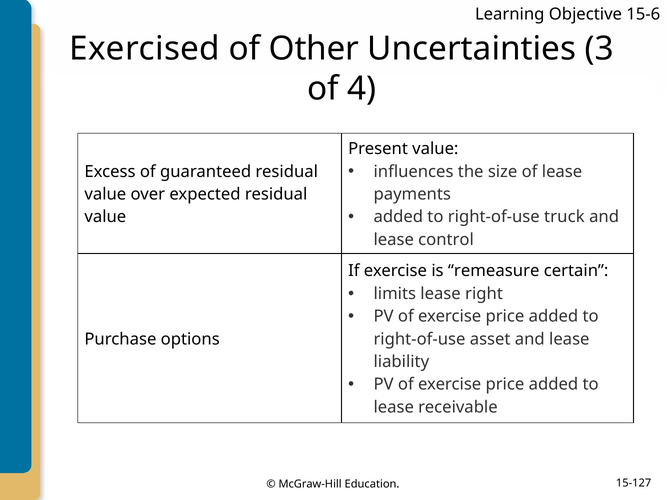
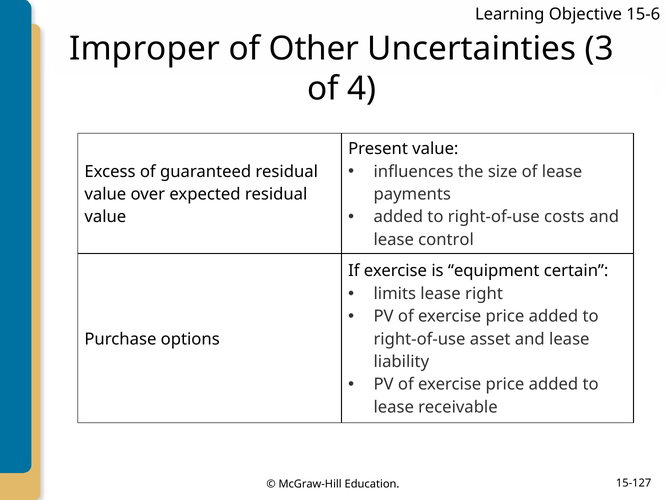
Exercised: Exercised -> Improper
truck: truck -> costs
remeasure: remeasure -> equipment
